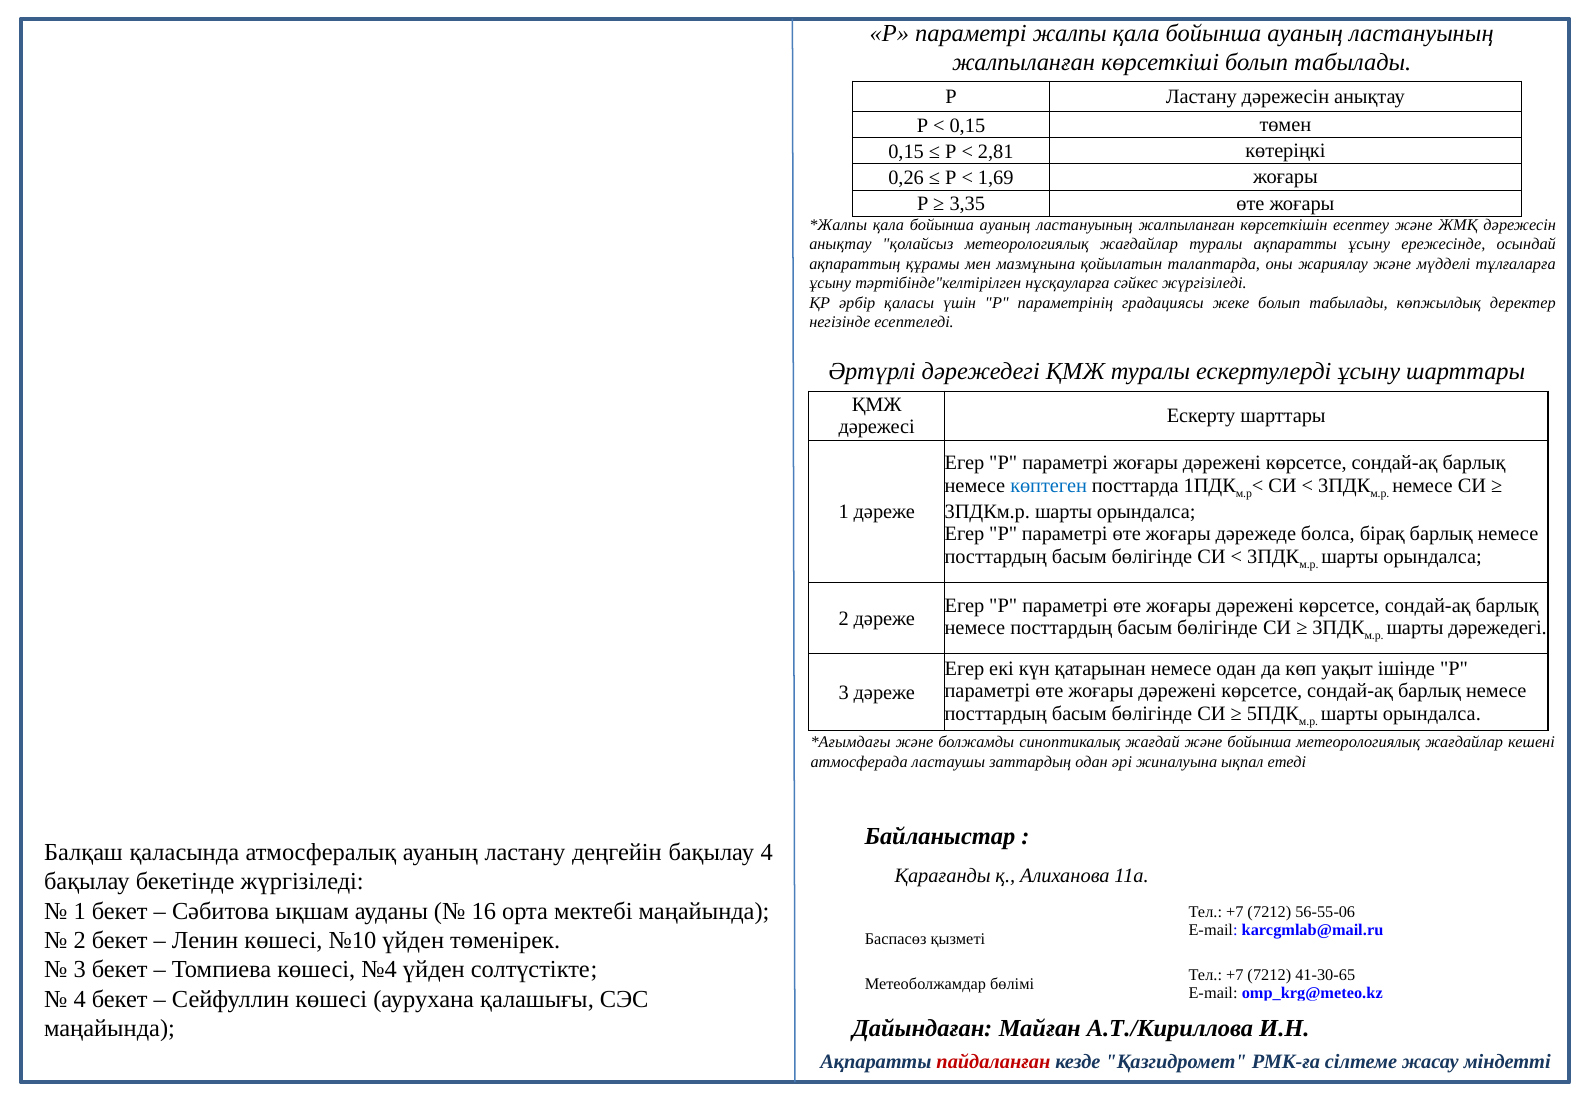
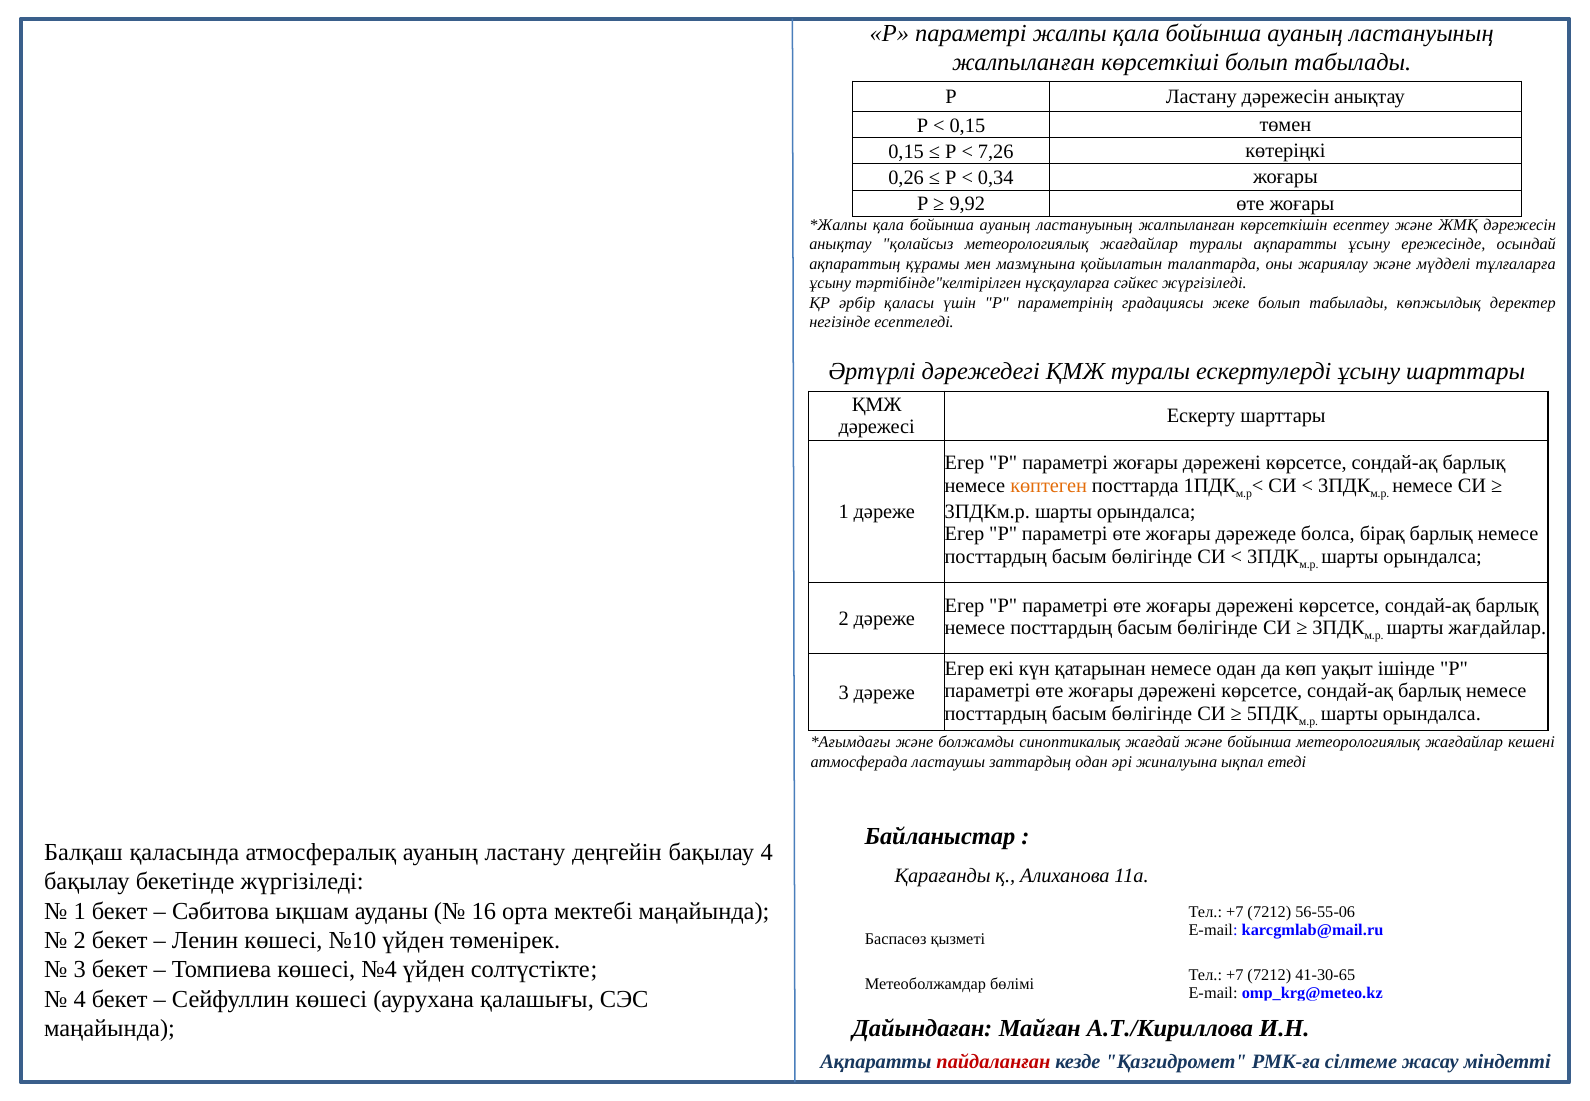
2,81: 2,81 -> 7,26
1,69: 1,69 -> 0,34
3,35: 3,35 -> 9,92
көптеген colour: blue -> orange
шарты дәрежедегі: дәрежедегі -> жағдайлар
